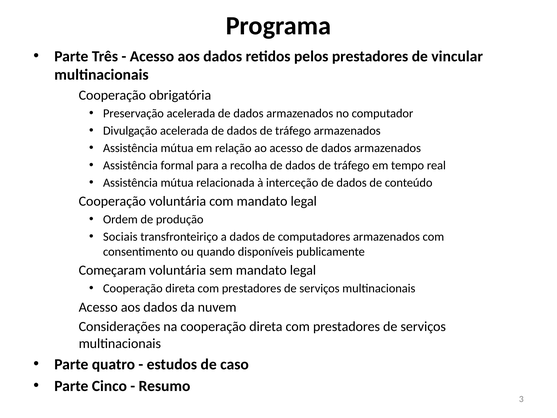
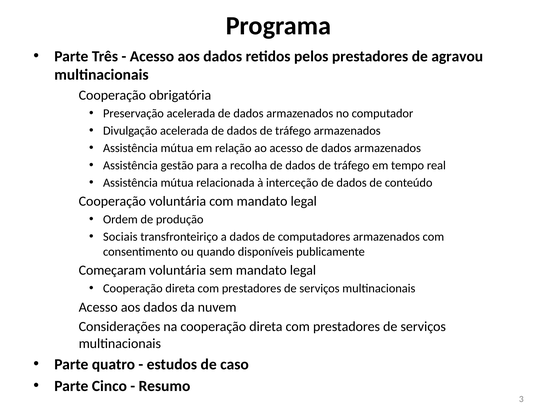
vincular: vincular -> agravou
formal: formal -> gestão
